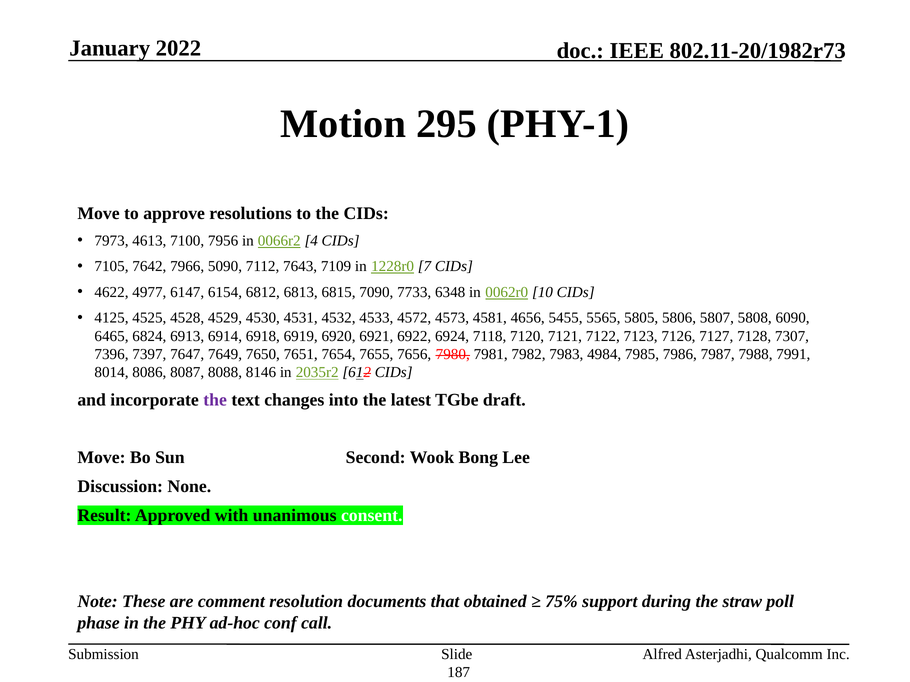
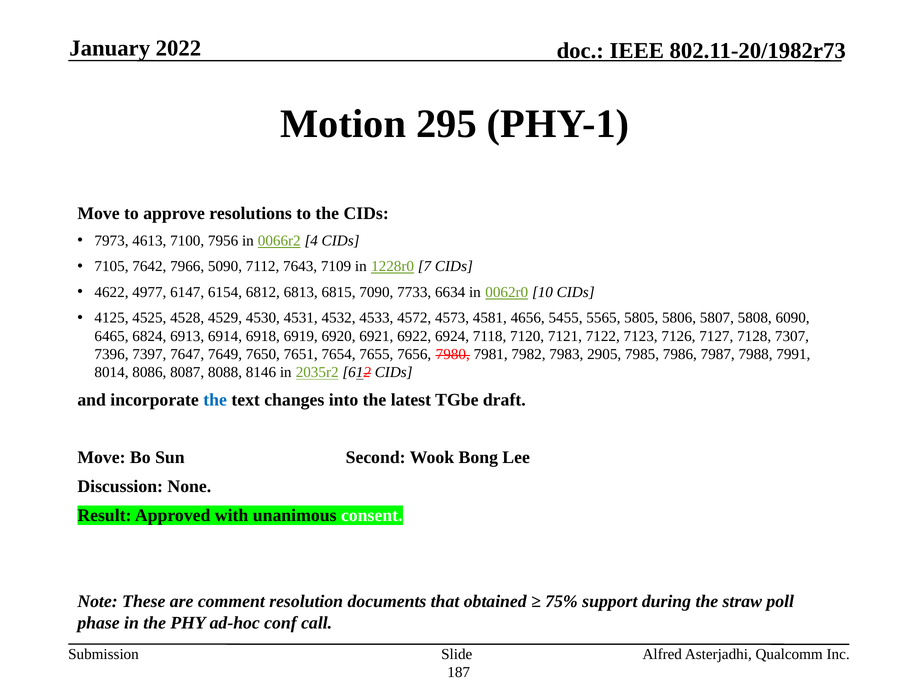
6348: 6348 -> 6634
4984: 4984 -> 2905
the at (215, 400) colour: purple -> blue
